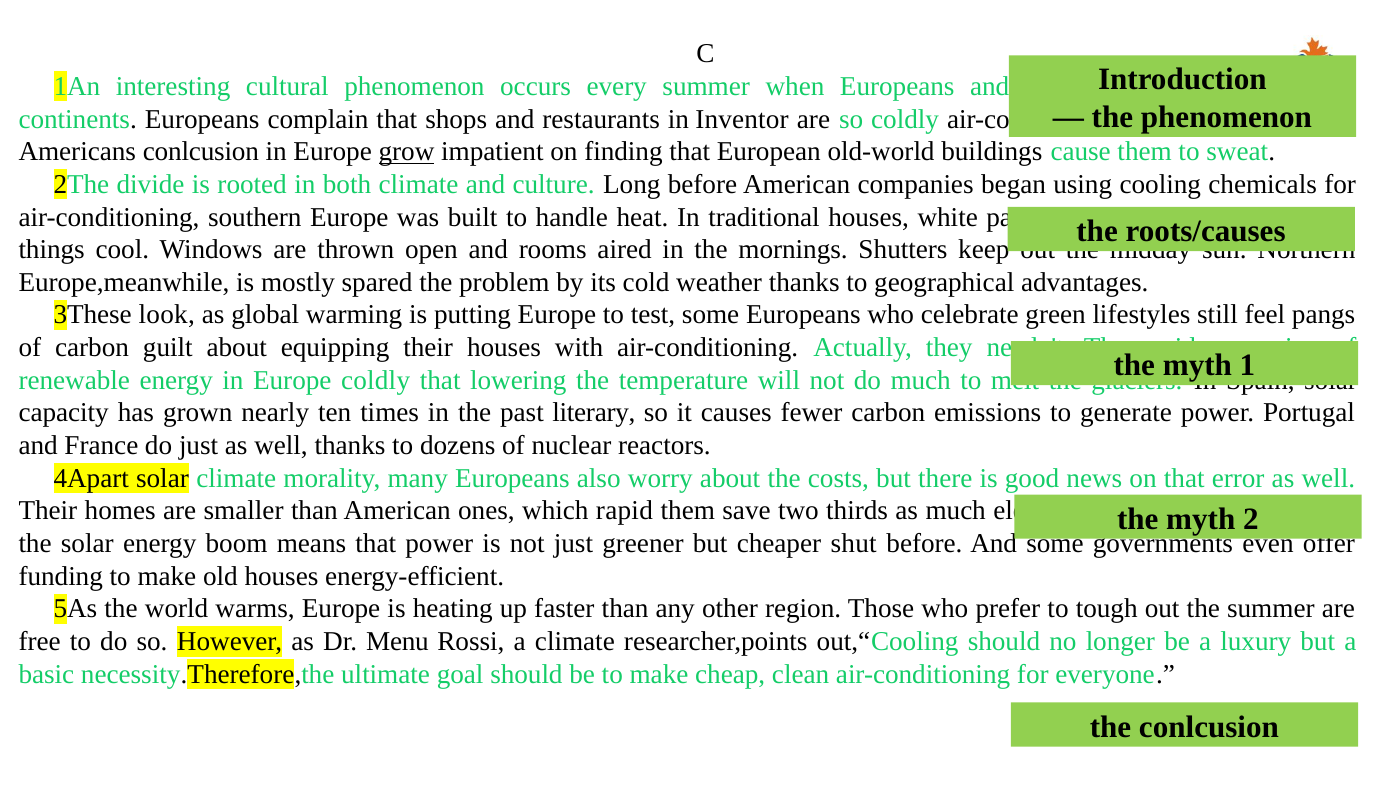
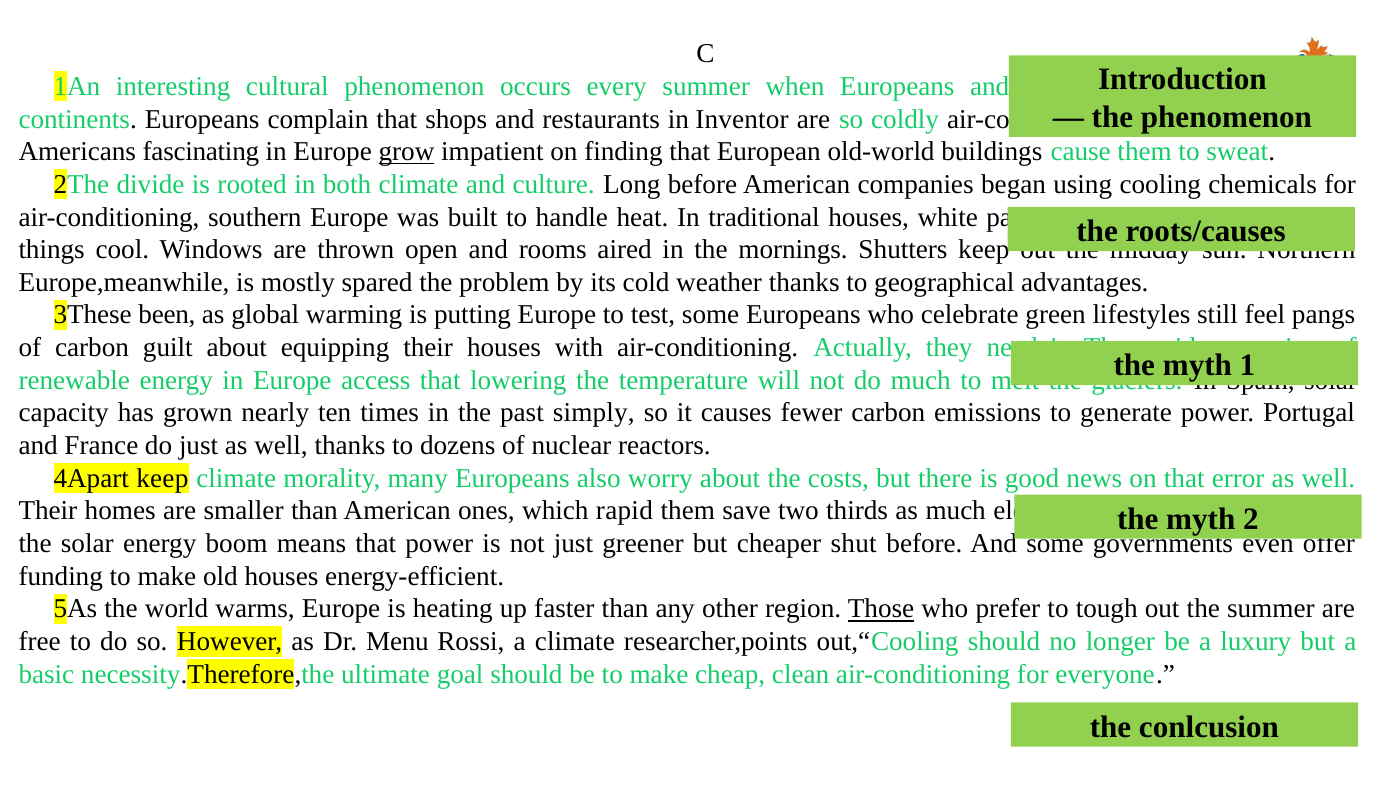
Americans conlcusion: conlcusion -> fascinating
look: look -> been
Europe coldly: coldly -> access
literary: literary -> simply
4Apart solar: solar -> keep
Those underline: none -> present
